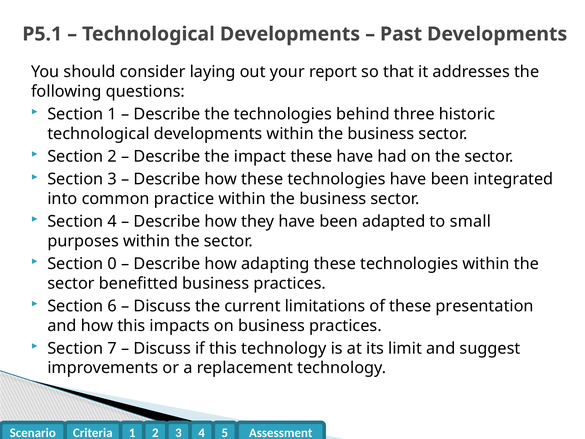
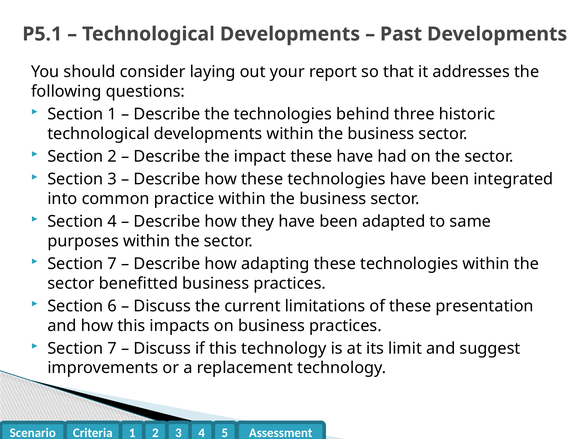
small: small -> same
0 at (112, 264): 0 -> 7
